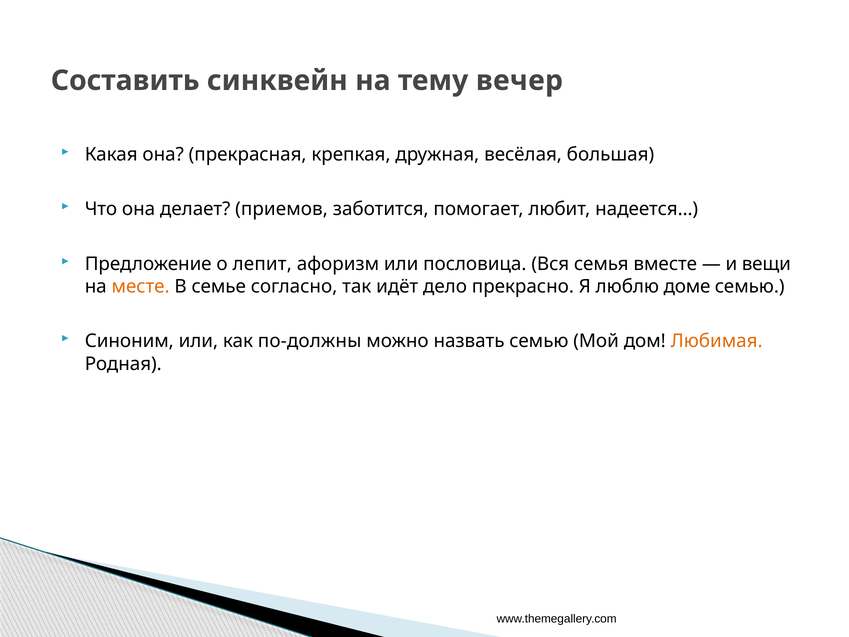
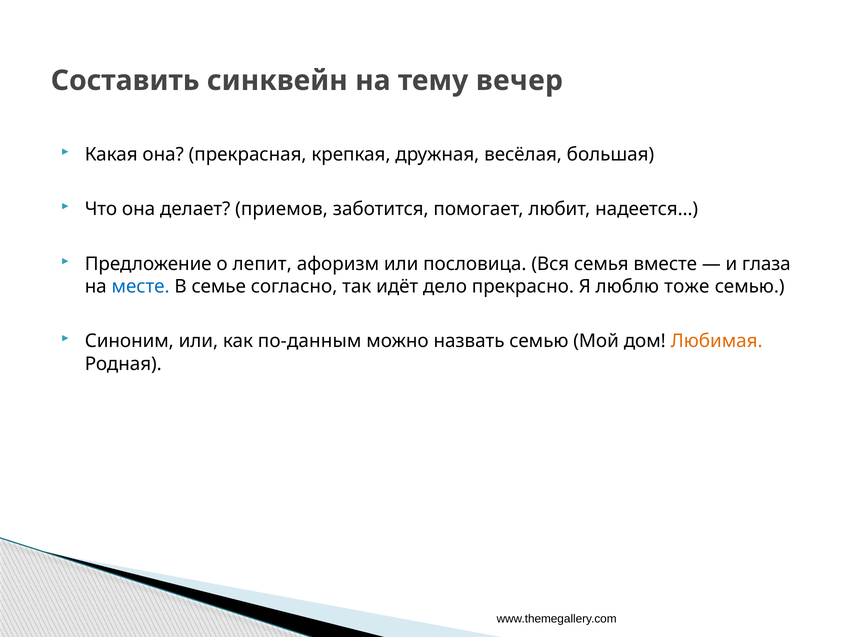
вещи: вещи -> глаза
месте colour: orange -> blue
доме: доме -> тоже
по-должны: по-должны -> по-данным
